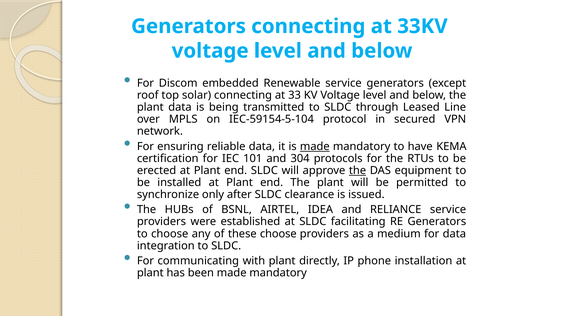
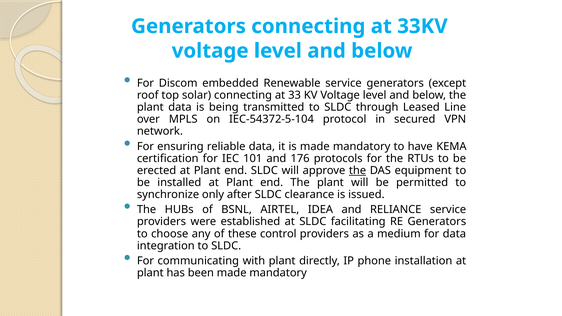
IEC-59154-5-104: IEC-59154-5-104 -> IEC-54372-5-104
made at (315, 147) underline: present -> none
304: 304 -> 176
these choose: choose -> control
